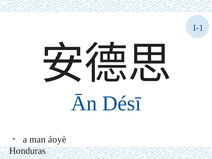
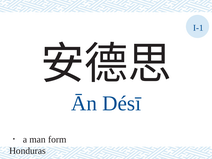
áoyè: áoyè -> form
